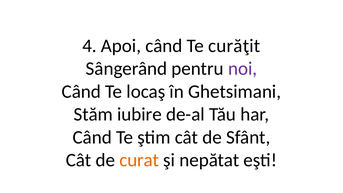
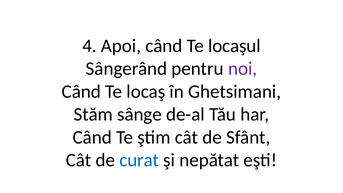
curăţit: curăţit -> locaşul
iubire: iubire -> sânge
curat colour: orange -> blue
